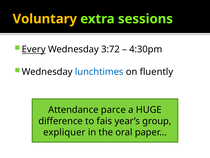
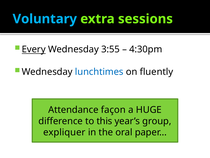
Voluntary colour: yellow -> light blue
3:72: 3:72 -> 3:55
parce: parce -> façon
fais: fais -> this
